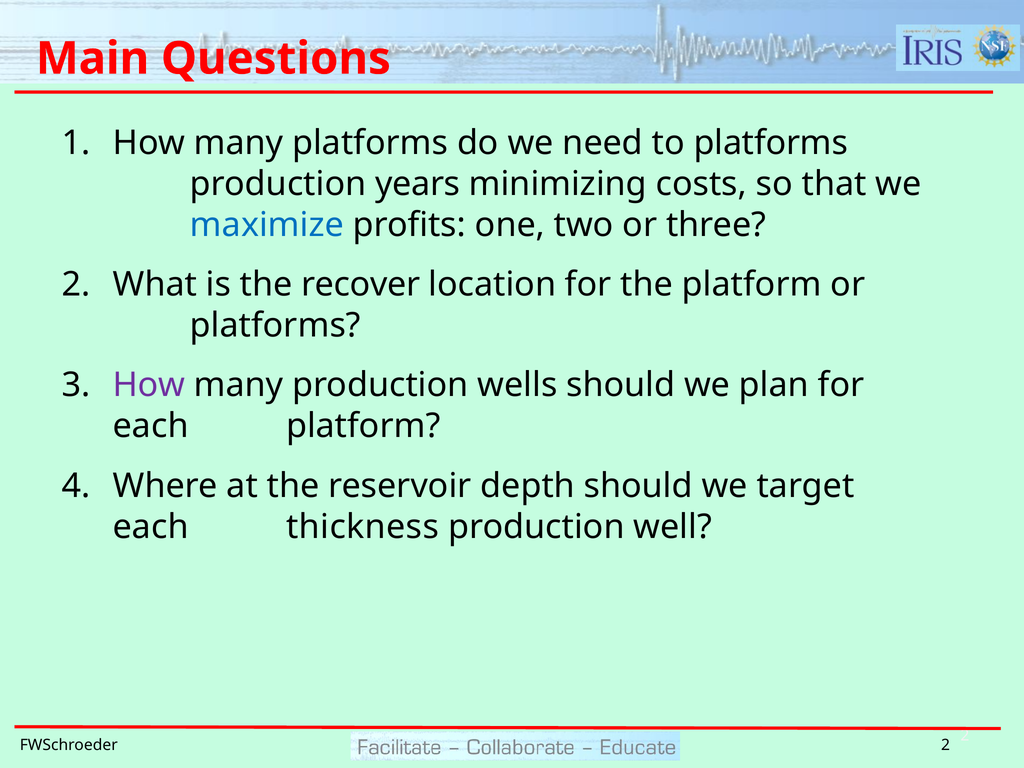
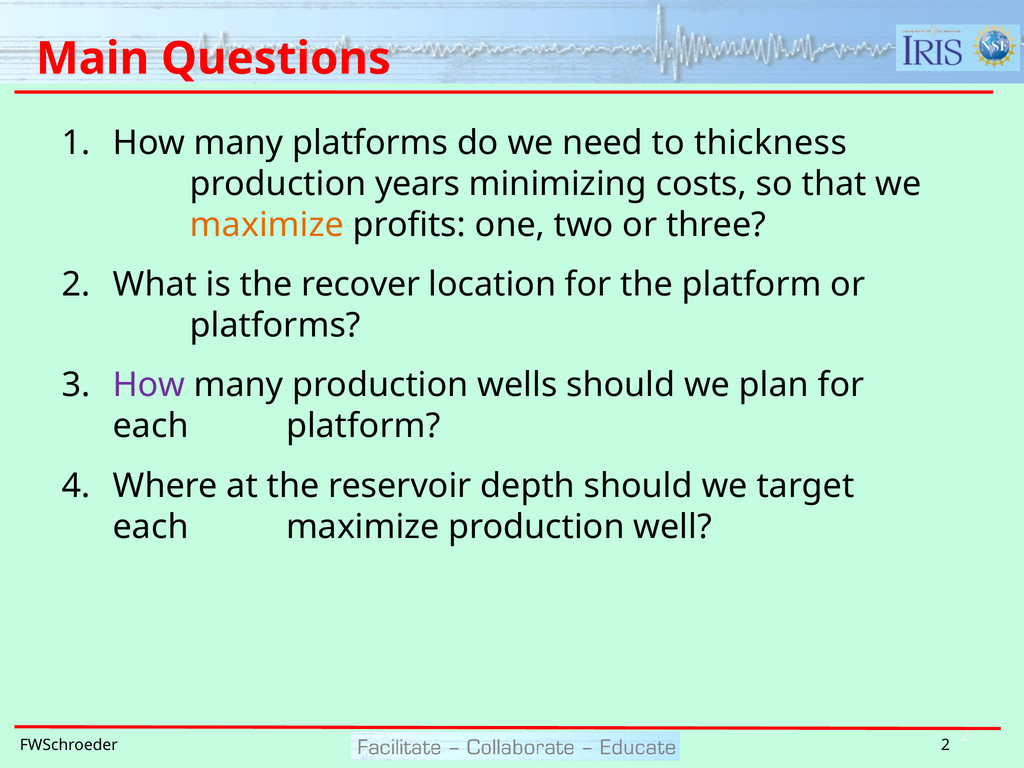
to platforms: platforms -> thickness
maximize at (267, 225) colour: blue -> orange
each thickness: thickness -> maximize
